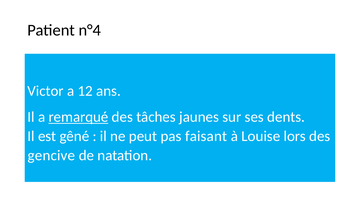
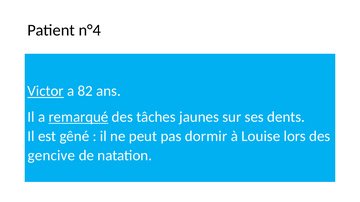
Victor underline: none -> present
12: 12 -> 82
faisant: faisant -> dormir
